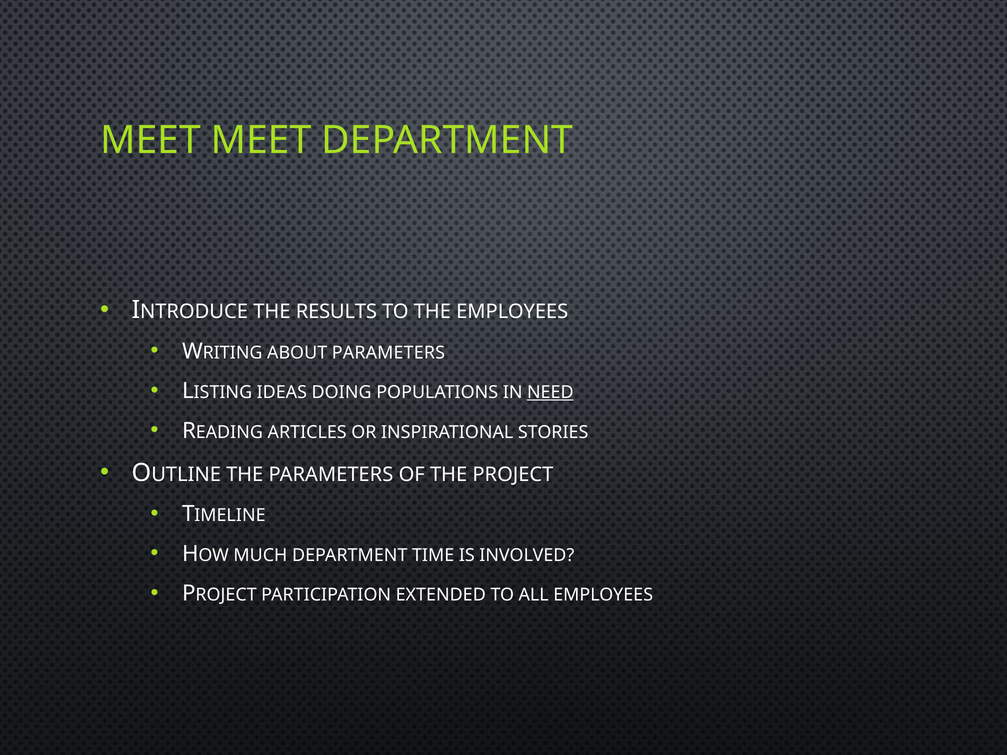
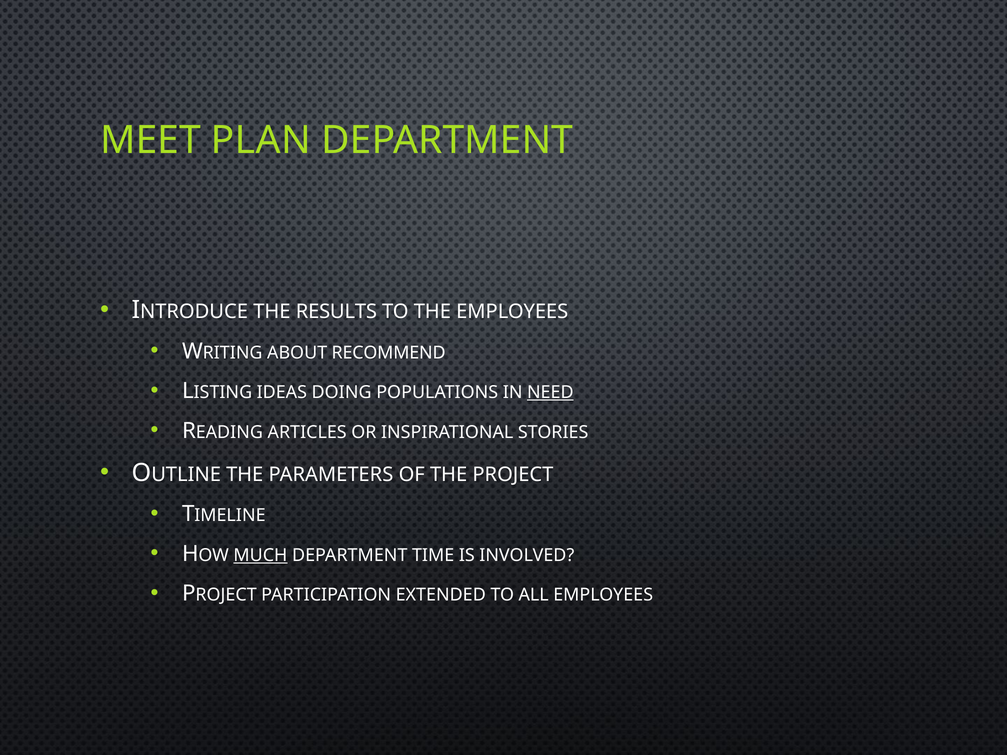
MEET MEET: MEET -> PLAN
ABOUT PARAMETERS: PARAMETERS -> RECOMMEND
MUCH underline: none -> present
